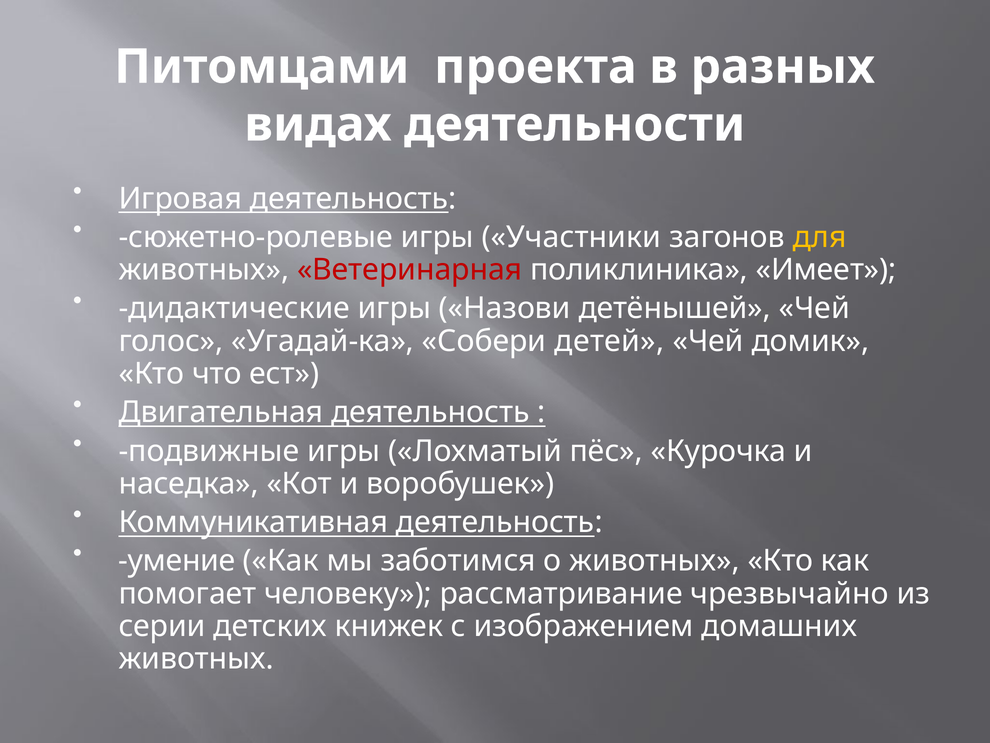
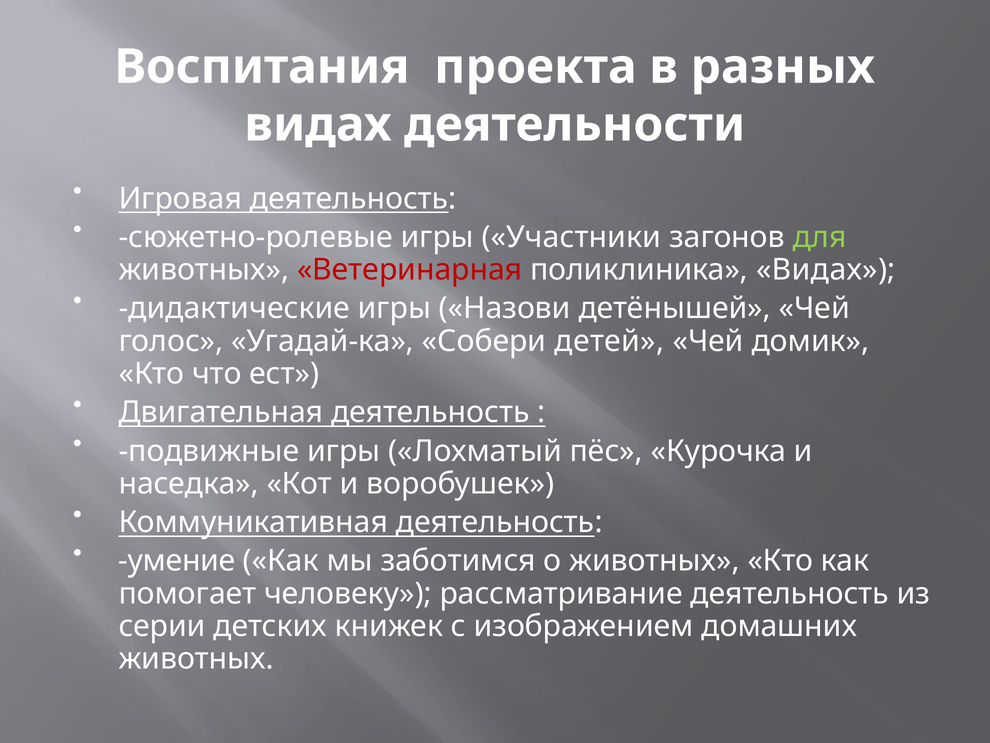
Питомцами: Питомцами -> Воспитания
для colour: yellow -> light green
поликлиника Имеет: Имеет -> Видах
рассматривание чрезвычайно: чрезвычайно -> деятельность
